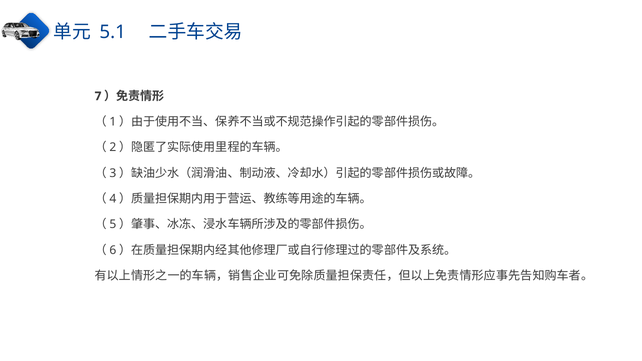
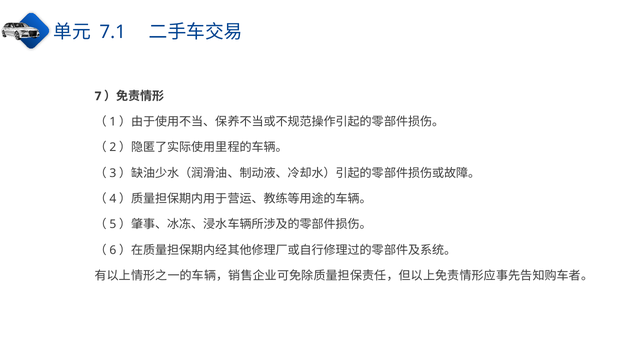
5.1: 5.1 -> 7.1
